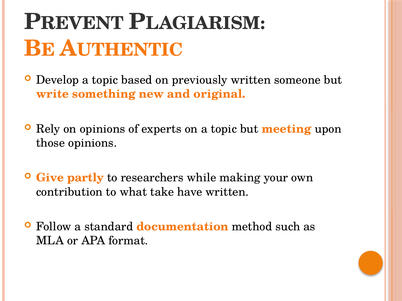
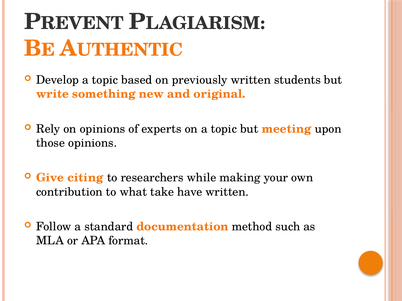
someone: someone -> students
partly: partly -> citing
